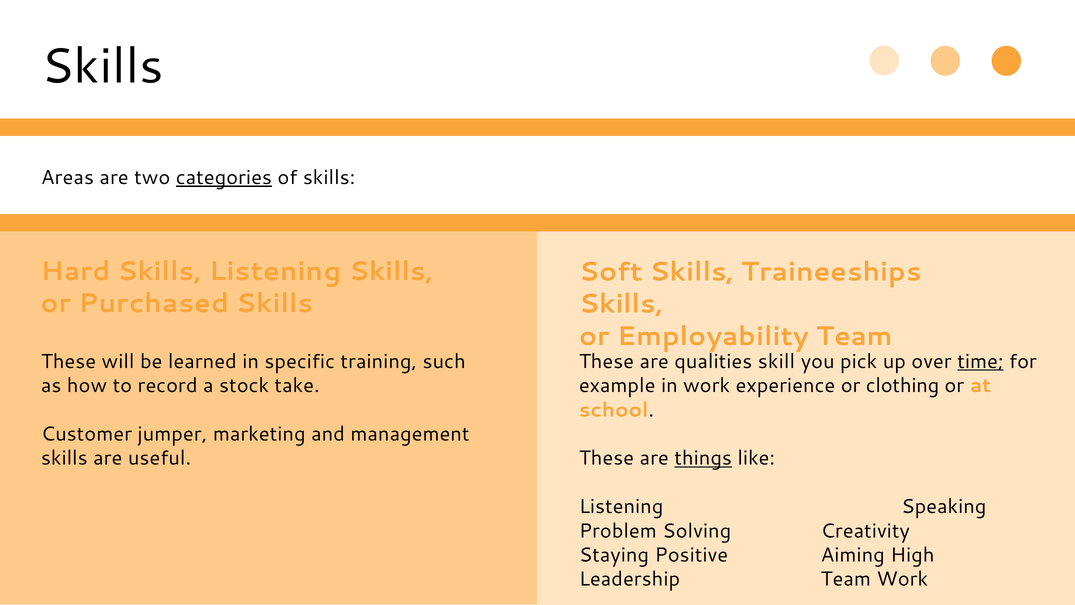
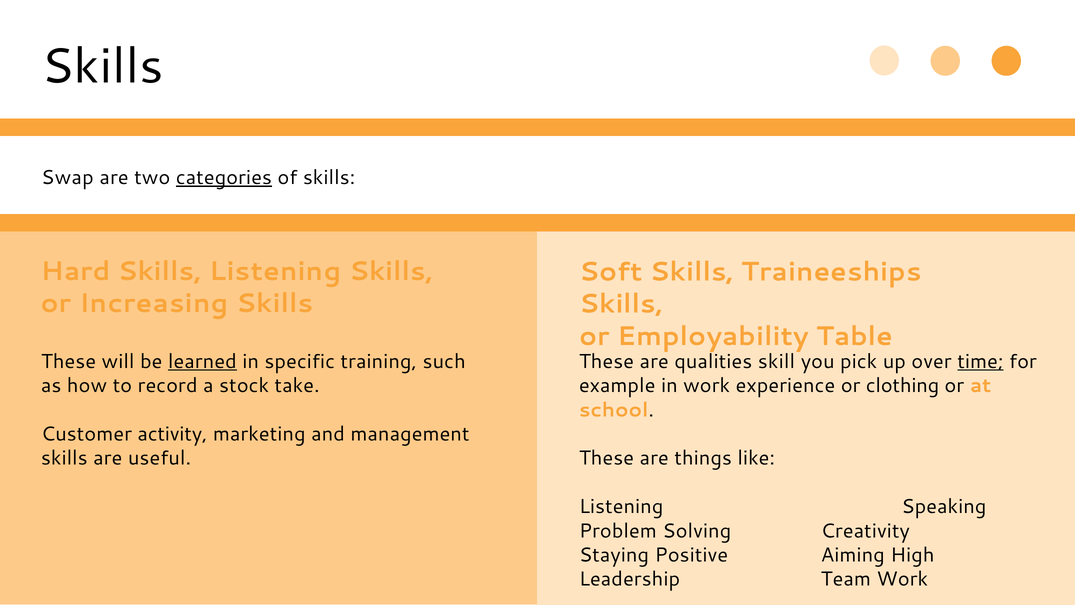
Areas: Areas -> Swap
Purchased: Purchased -> Increasing
Employability Team: Team -> Table
learned underline: none -> present
jumper: jumper -> activity
things underline: present -> none
